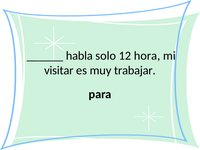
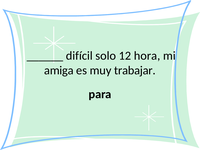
habla: habla -> difícil
visitar: visitar -> amiga
